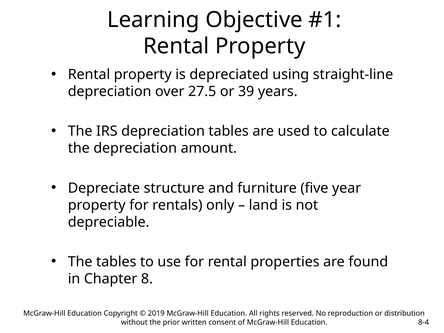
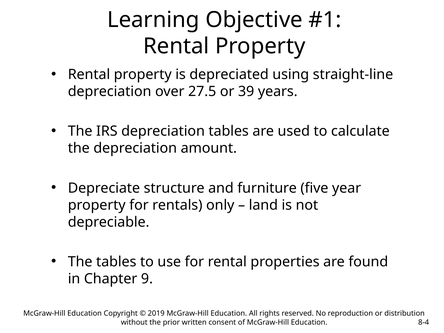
8: 8 -> 9
